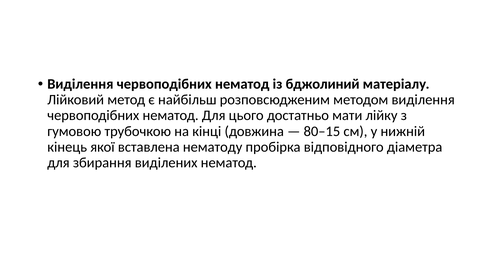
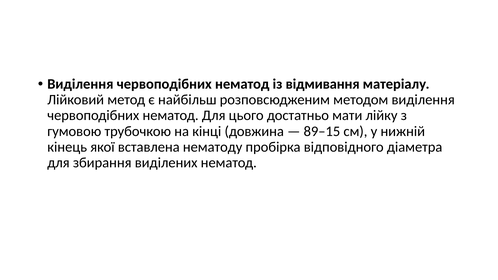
бджолиний: бджолиний -> відмивання
80–15: 80–15 -> 89–15
